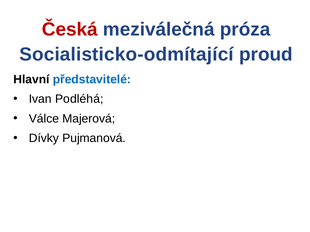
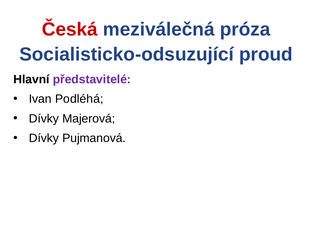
Socialisticko-odmítající: Socialisticko-odmítající -> Socialisticko-odsuzující
představitelé colour: blue -> purple
Válce at (44, 119): Válce -> Dívky
